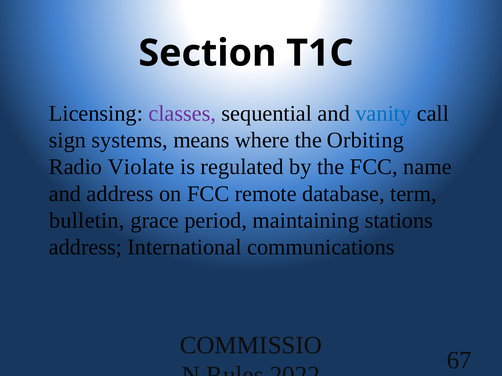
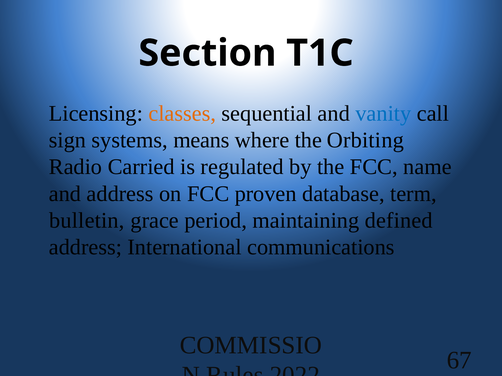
classes colour: purple -> orange
Violate: Violate -> Carried
remote: remote -> proven
stations: stations -> defined
